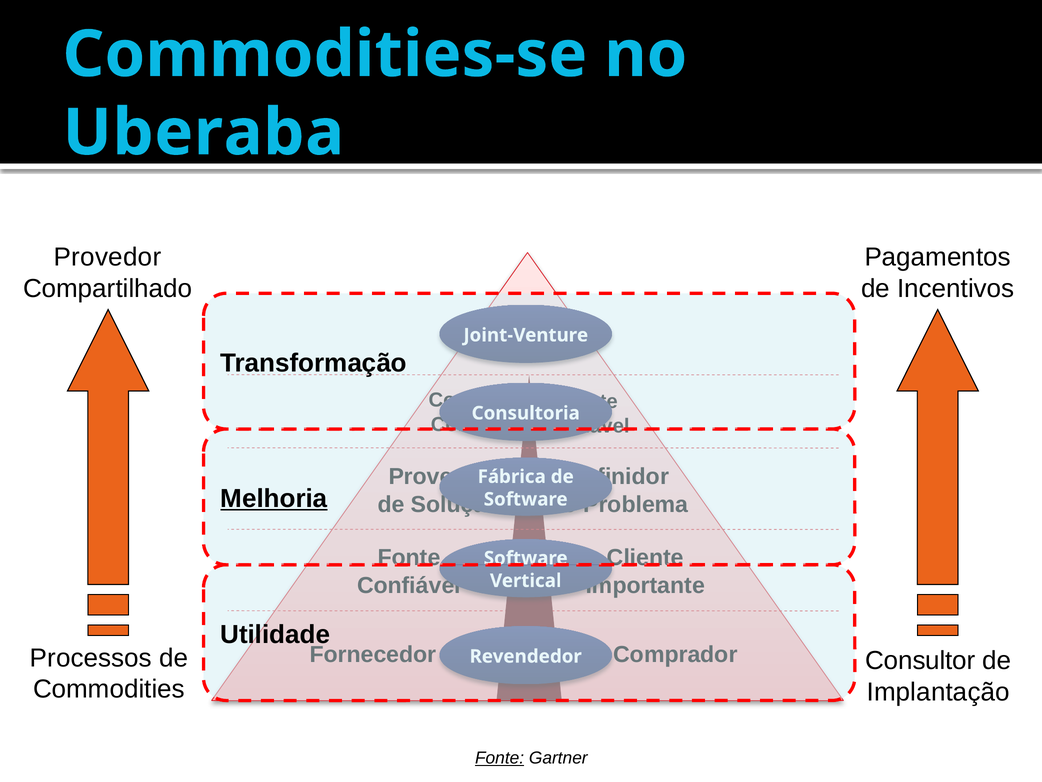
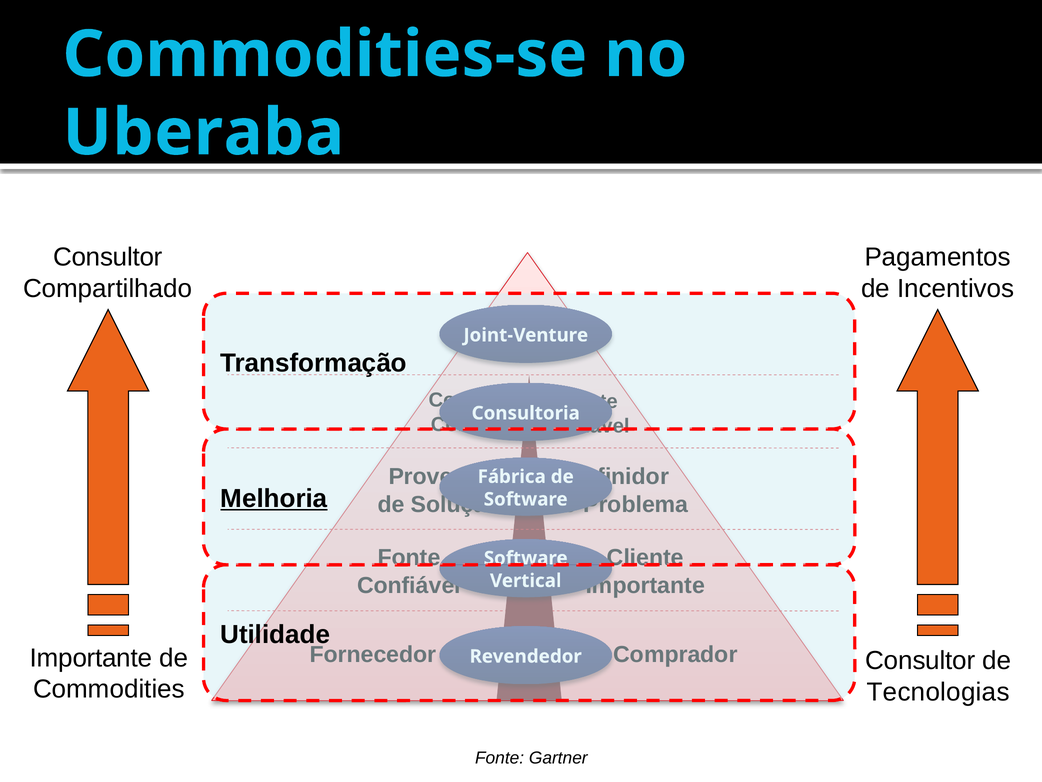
Provedor at (108, 257): Provedor -> Consultor
Processos at (91, 658): Processos -> Importante
Implantação: Implantação -> Tecnologias
Fonte at (500, 758) underline: present -> none
